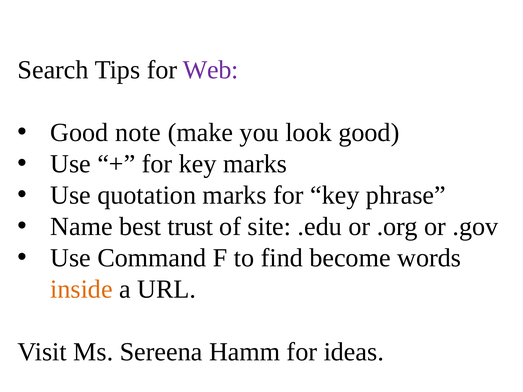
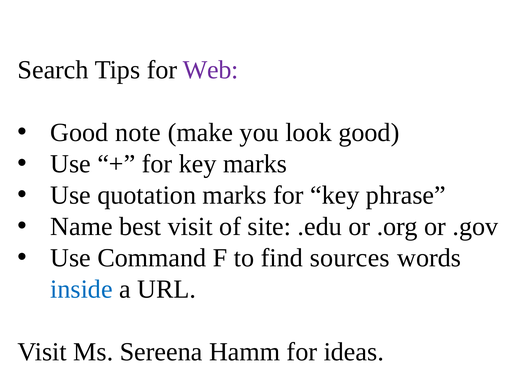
best trust: trust -> visit
become: become -> sources
inside colour: orange -> blue
